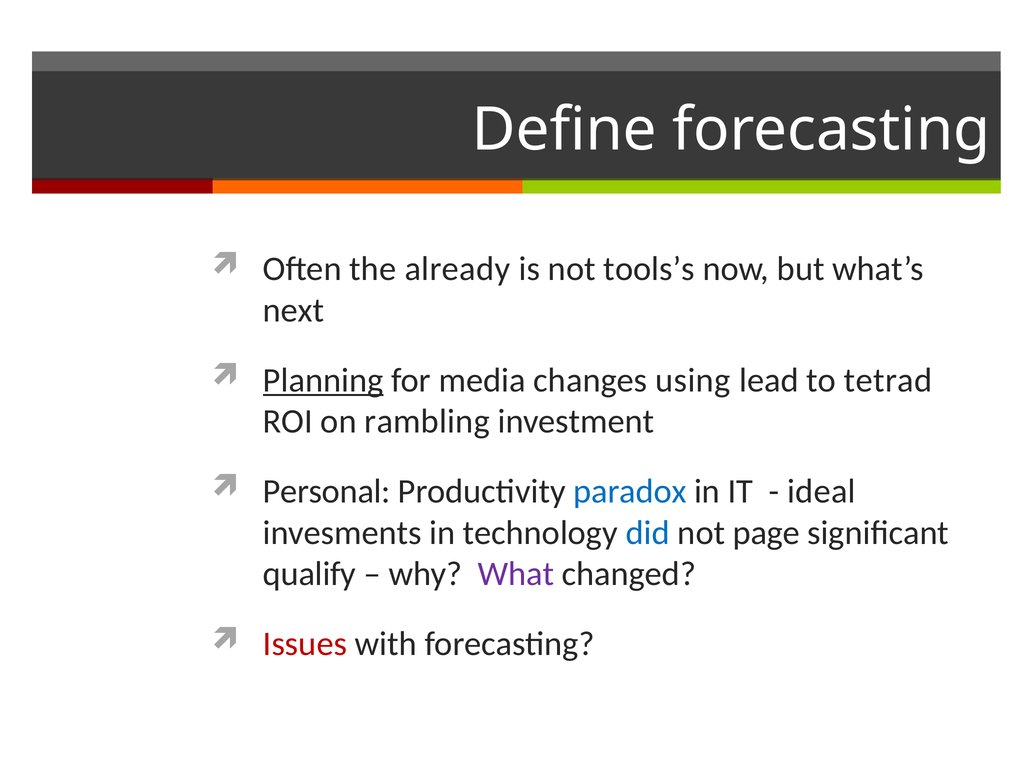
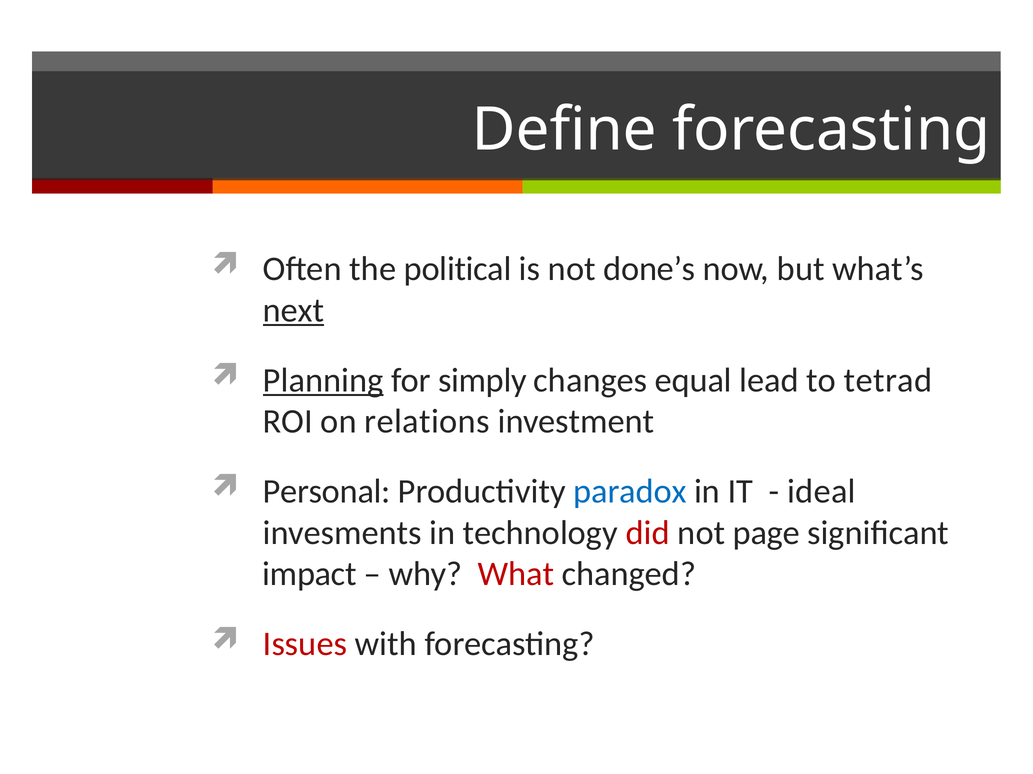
already: already -> political
tools’s: tools’s -> done’s
next underline: none -> present
media: media -> simply
using: using -> equal
rambling: rambling -> relations
did colour: blue -> red
qualify: qualify -> impact
What colour: purple -> red
